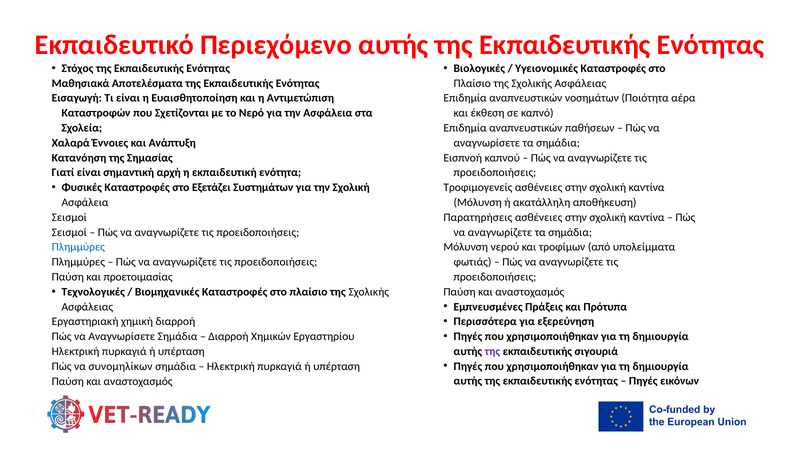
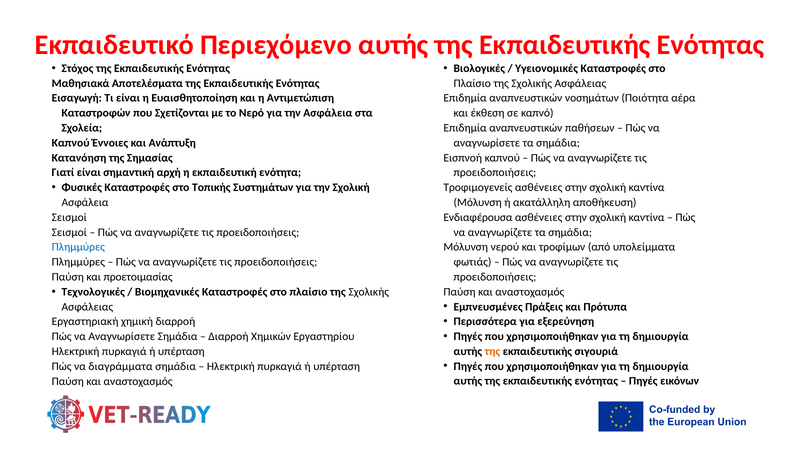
Χαλαρά at (71, 143): Χαλαρά -> Καπνού
Εξετάζει: Εξετάζει -> Τοπικής
Παρατηρήσεις: Παρατηρήσεις -> Ενδιαφέρουσα
της at (492, 352) colour: purple -> orange
συνομηλίκων: συνομηλίκων -> διαγράμματα
